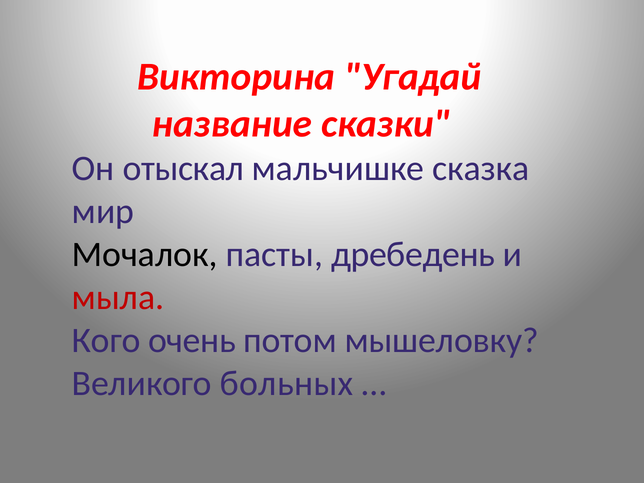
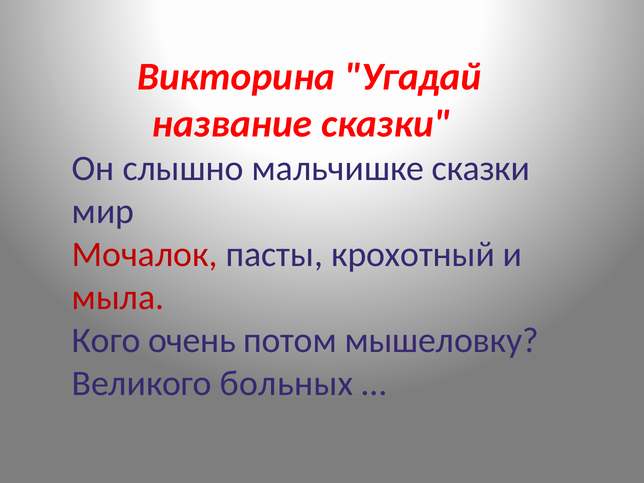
отыскал: отыскал -> слышно
мальчишке сказка: сказка -> сказки
Мочалок colour: black -> red
дребедень: дребедень -> крохотный
